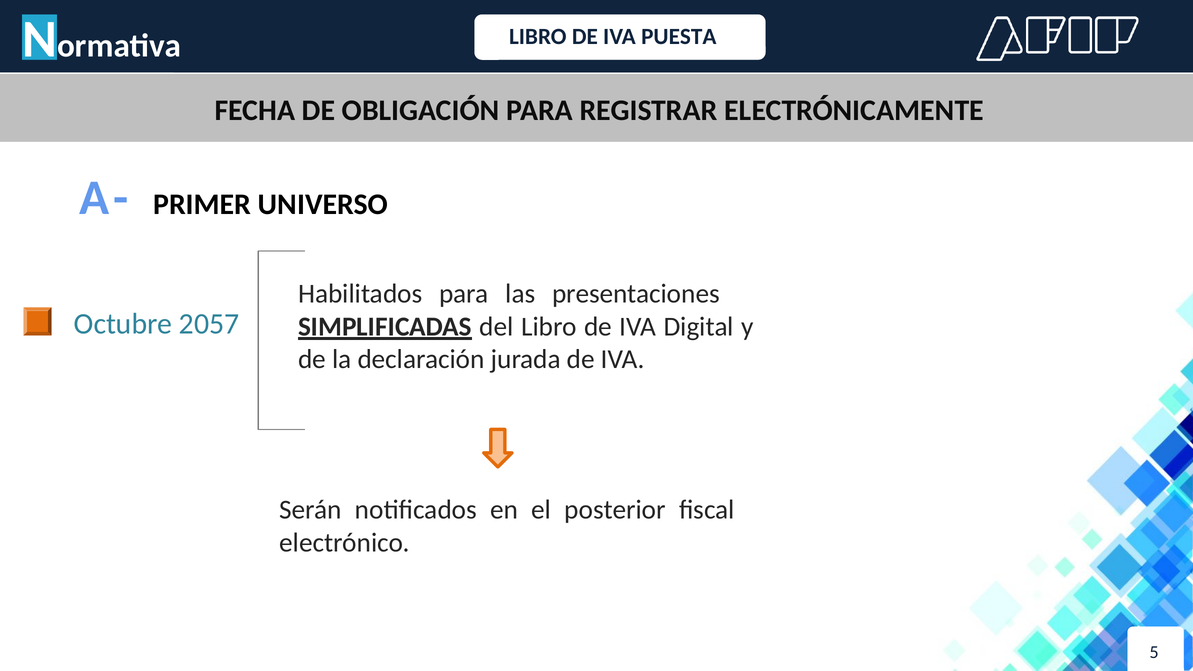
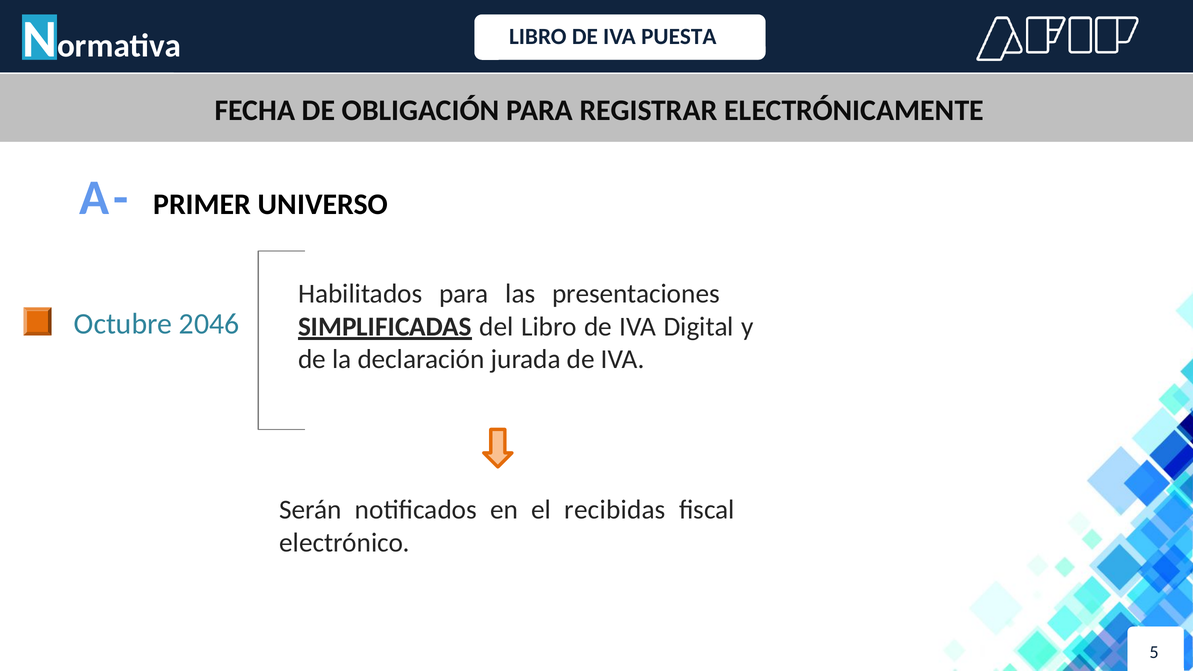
2057: 2057 -> 2046
posterior: posterior -> recibidas
